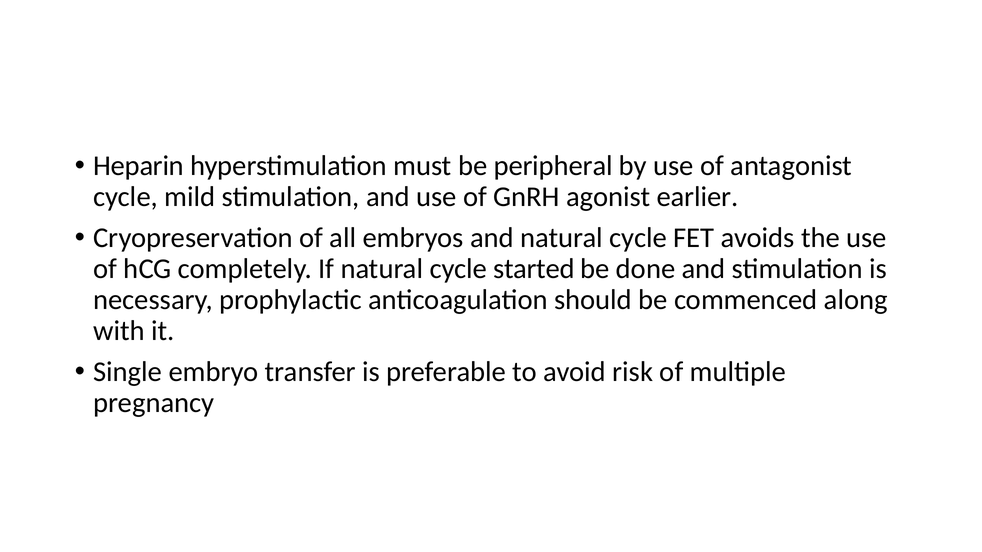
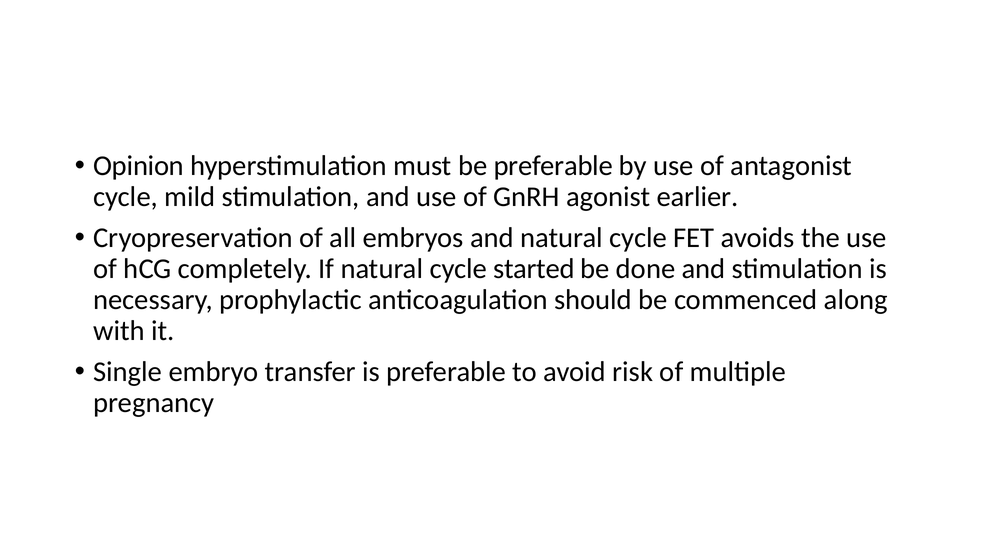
Heparin: Heparin -> Opinion
be peripheral: peripheral -> preferable
